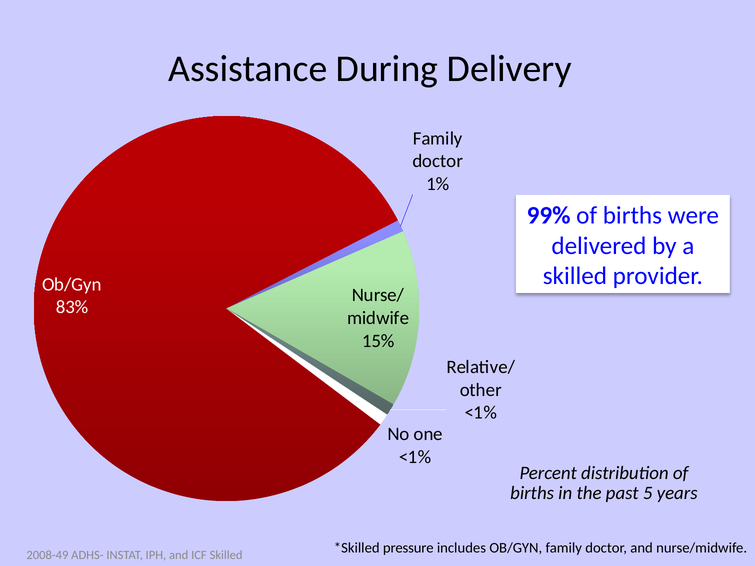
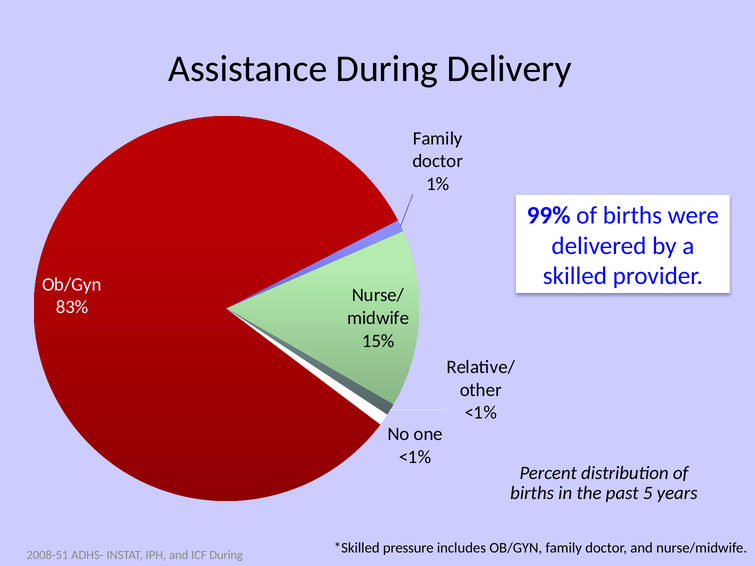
2008-49: 2008-49 -> 2008-51
ICF Skilled: Skilled -> During
